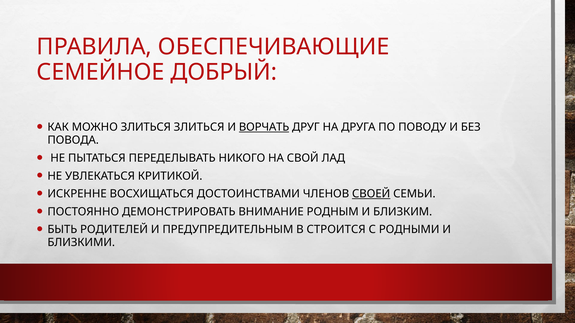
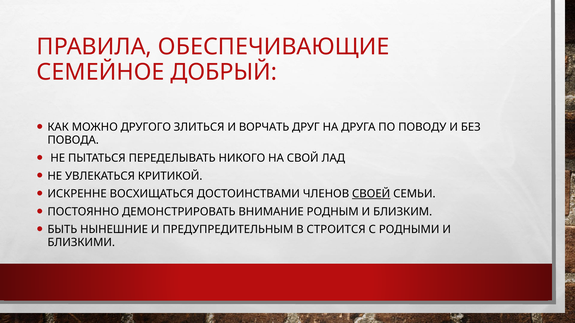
МОЖНО ЗЛИТЬСЯ: ЗЛИТЬСЯ -> ДРУГОГО
ВОРЧАТЬ underline: present -> none
РОДИТЕЛЕЙ: РОДИТЕЛЕЙ -> НЫНЕШНИЕ
